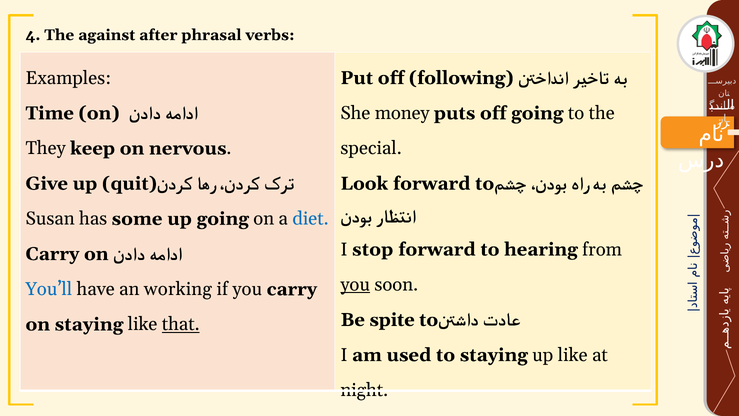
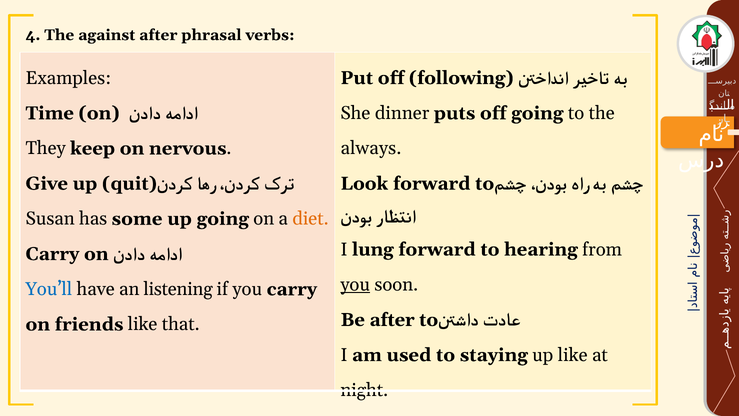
money: money -> dinner
special: special -> always
diet colour: blue -> orange
stop: stop -> lung
working: working -> listening
Be spite: spite -> after
on staying: staying -> friends
that underline: present -> none
